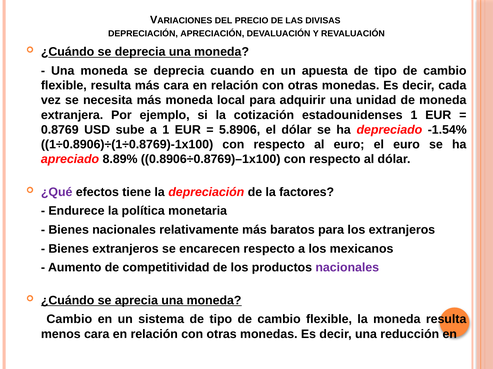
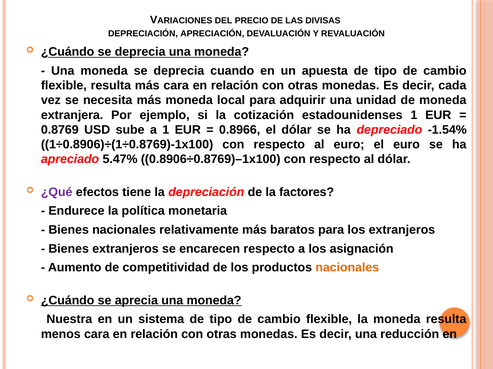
5.8906: 5.8906 -> 0.8966
8.89%: 8.89% -> 5.47%
mexicanos: mexicanos -> asignación
nacionales at (347, 268) colour: purple -> orange
Cambio at (69, 320): Cambio -> Nuestra
